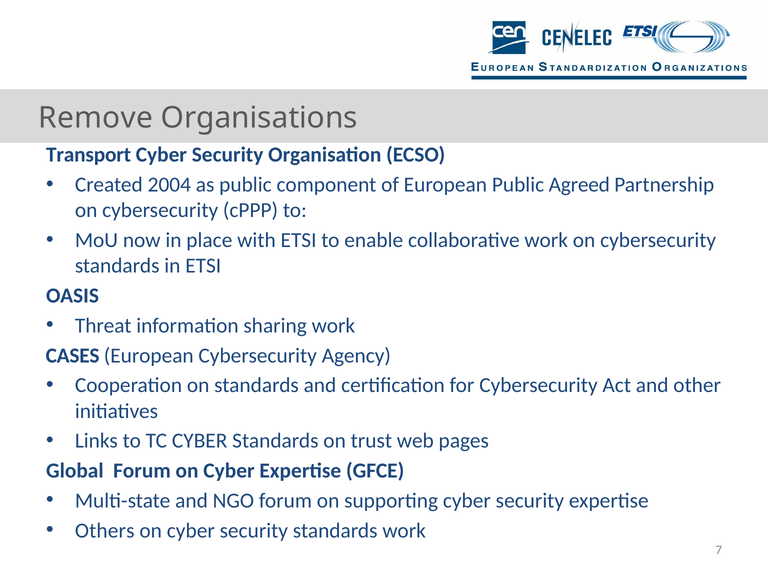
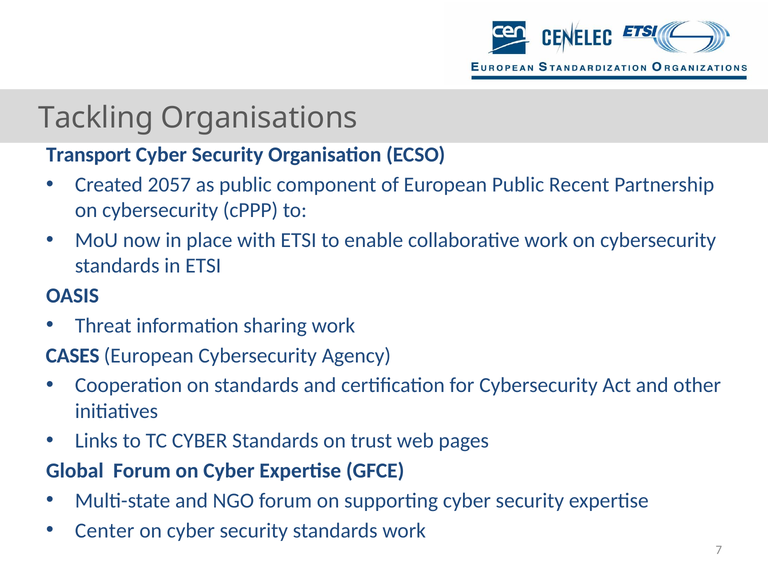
Remove: Remove -> Tackling
2004: 2004 -> 2057
Agreed: Agreed -> Recent
Others: Others -> Center
